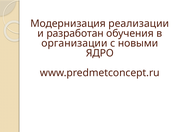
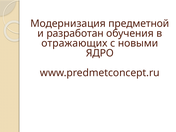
реализации: реализации -> предметной
организации: организации -> отражающих
